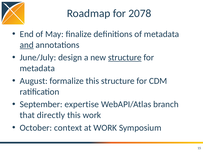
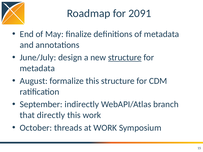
2078: 2078 -> 2091
and underline: present -> none
expertise: expertise -> indirectly
context: context -> threads
